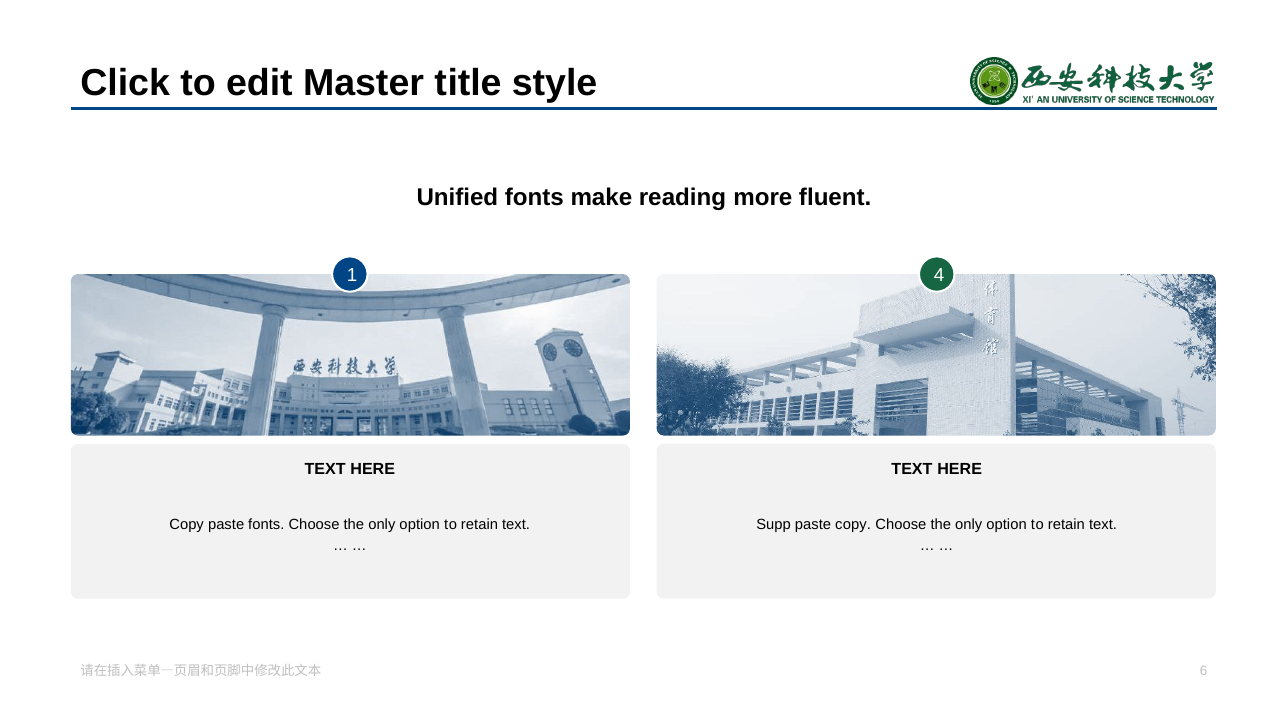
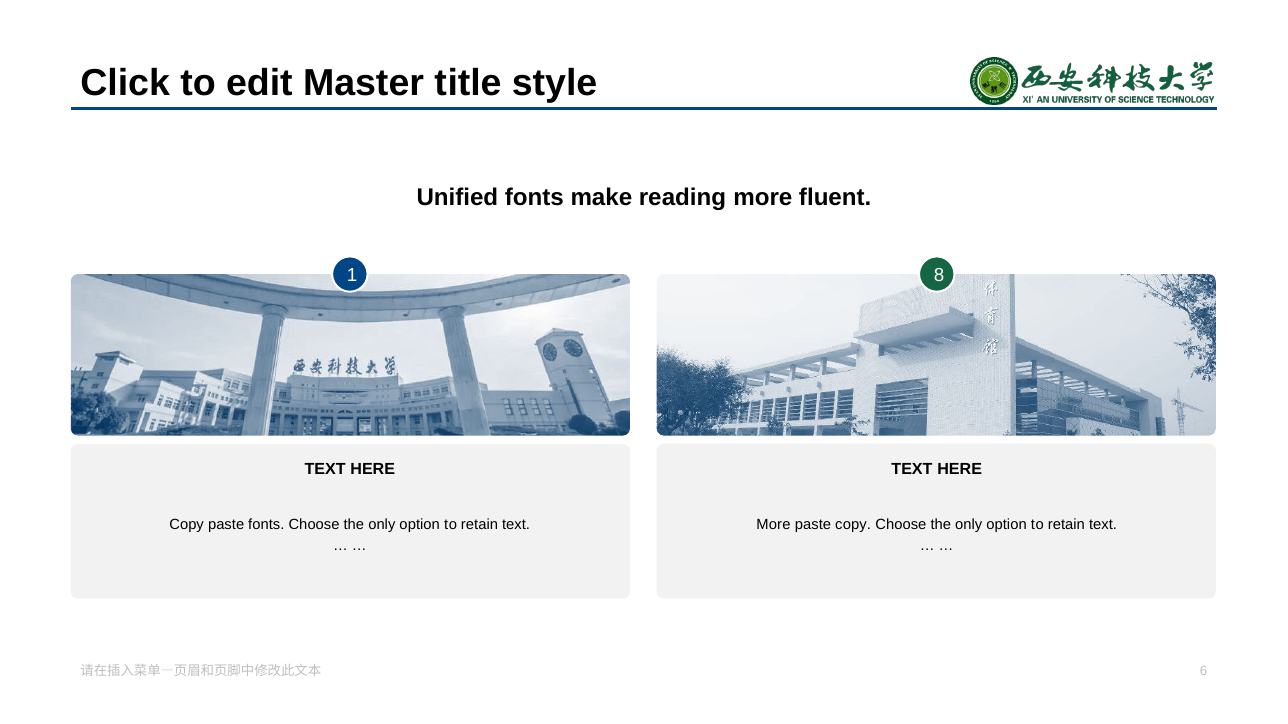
4: 4 -> 8
Supp at (774, 525): Supp -> More
